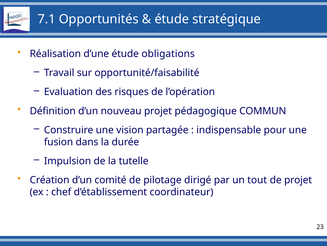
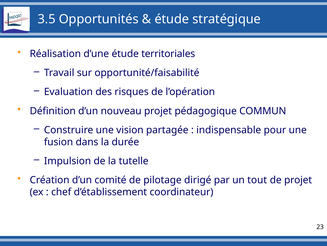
7.1: 7.1 -> 3.5
obligations: obligations -> territoriales
